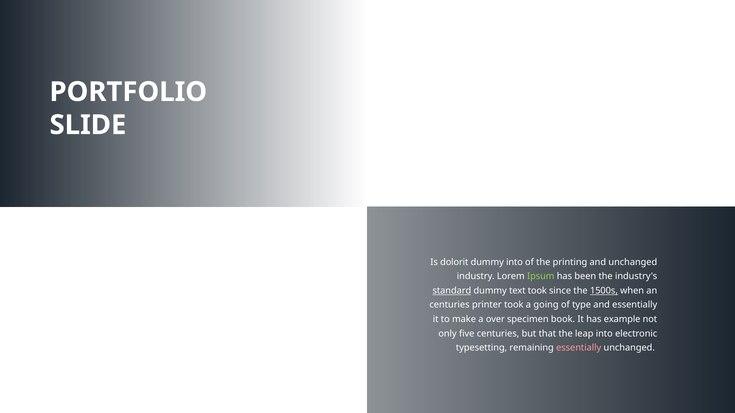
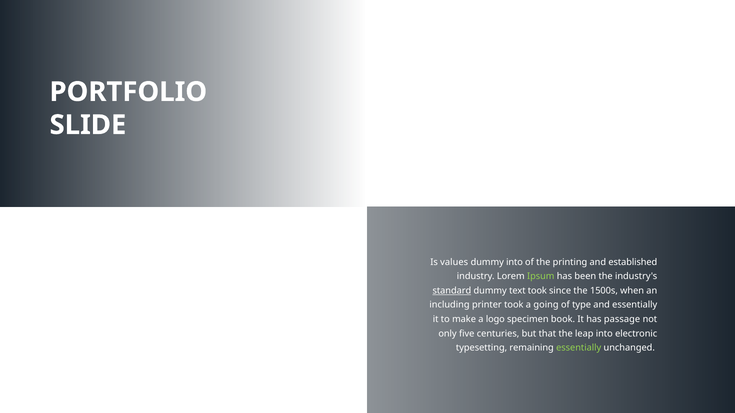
dolorit: dolorit -> values
and unchanged: unchanged -> established
1500s underline: present -> none
centuries at (450, 305): centuries -> including
over: over -> logo
example: example -> passage
essentially at (579, 348) colour: pink -> light green
